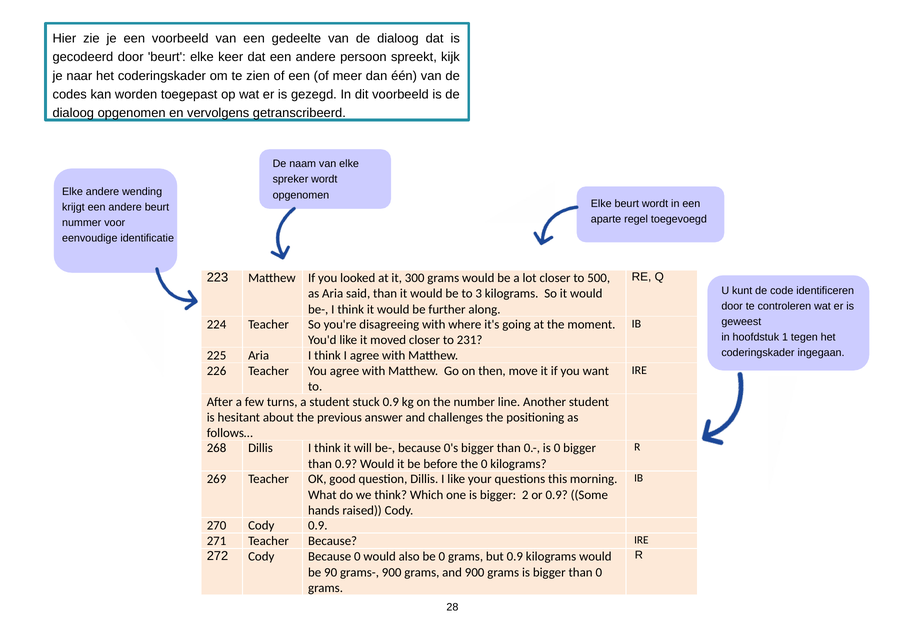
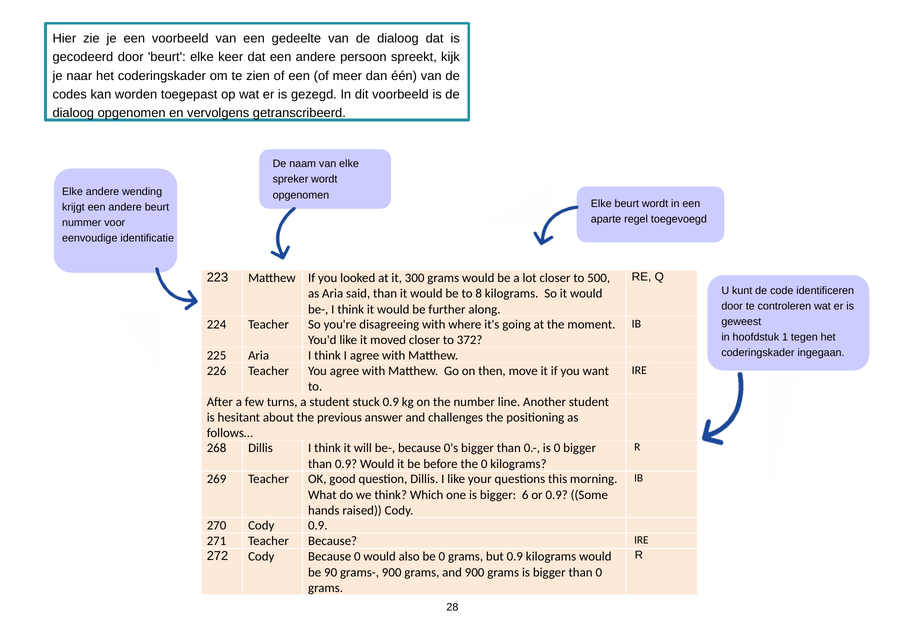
3: 3 -> 8
231: 231 -> 372
2: 2 -> 6
